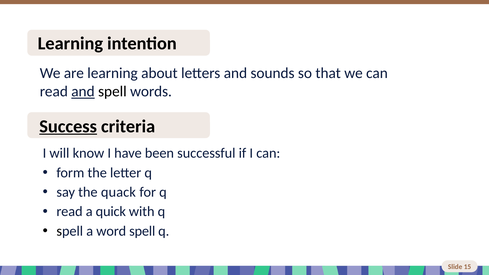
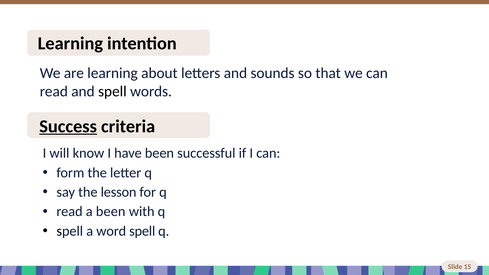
and at (83, 92) underline: present -> none
quack: quack -> lesson
a quick: quick -> been
